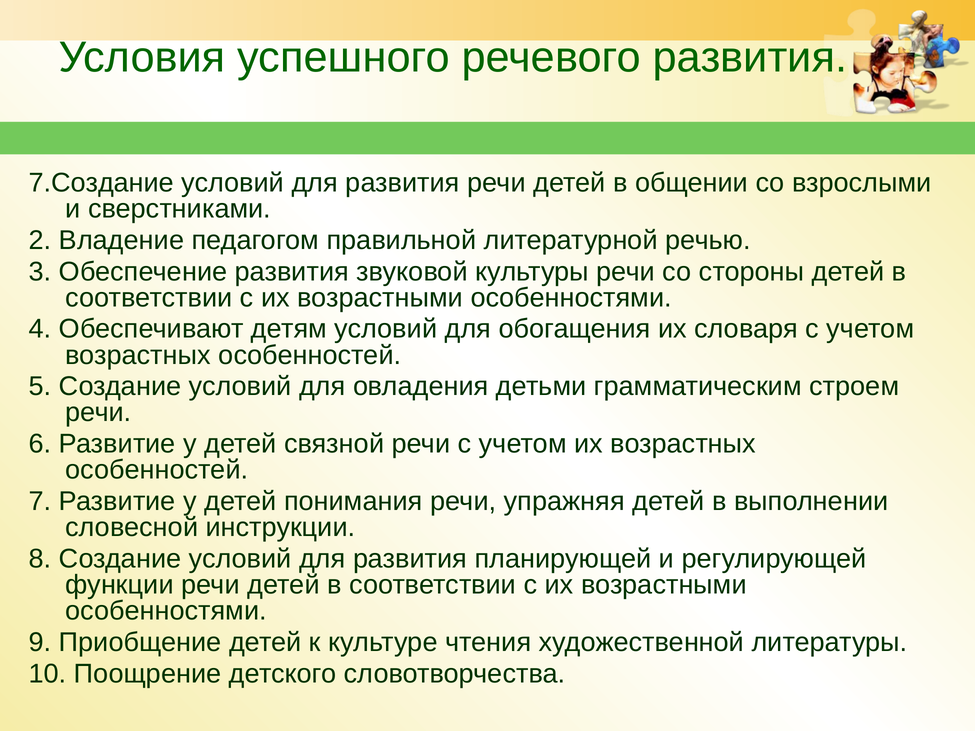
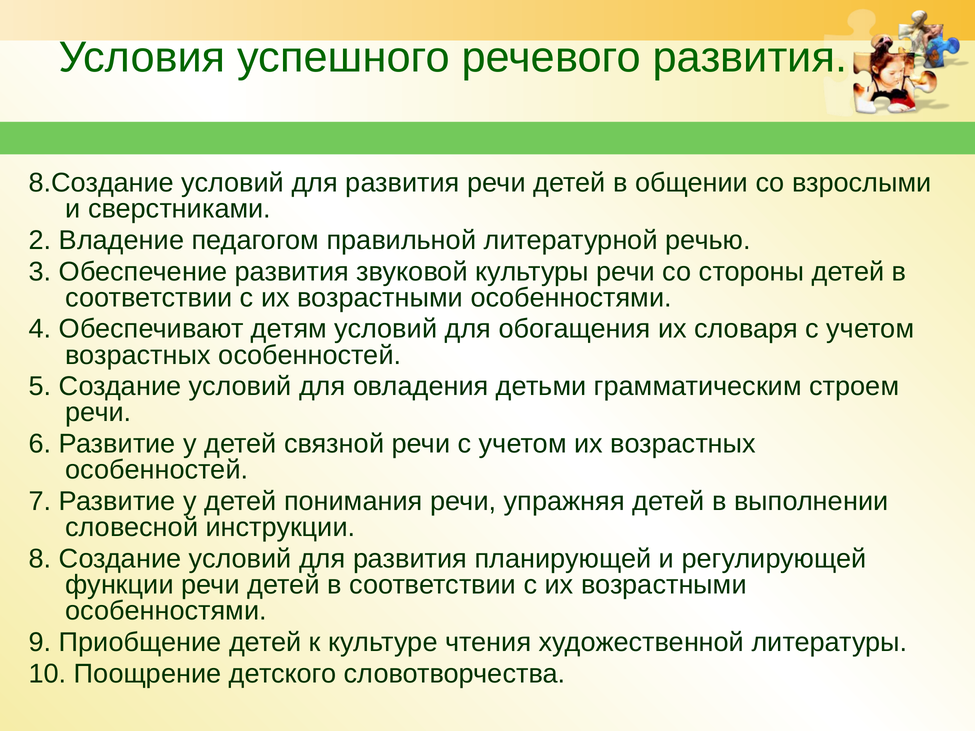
7.Создание: 7.Создание -> 8.Создание
